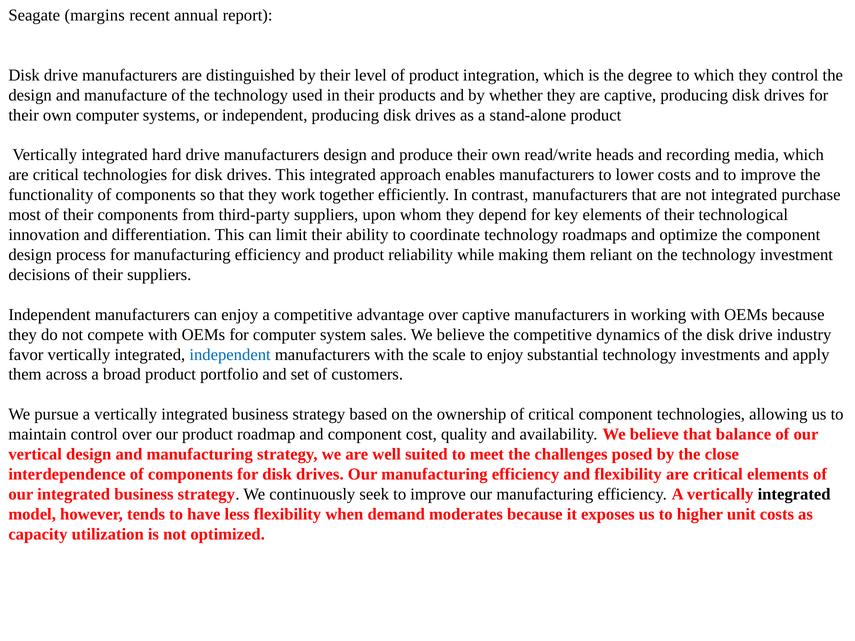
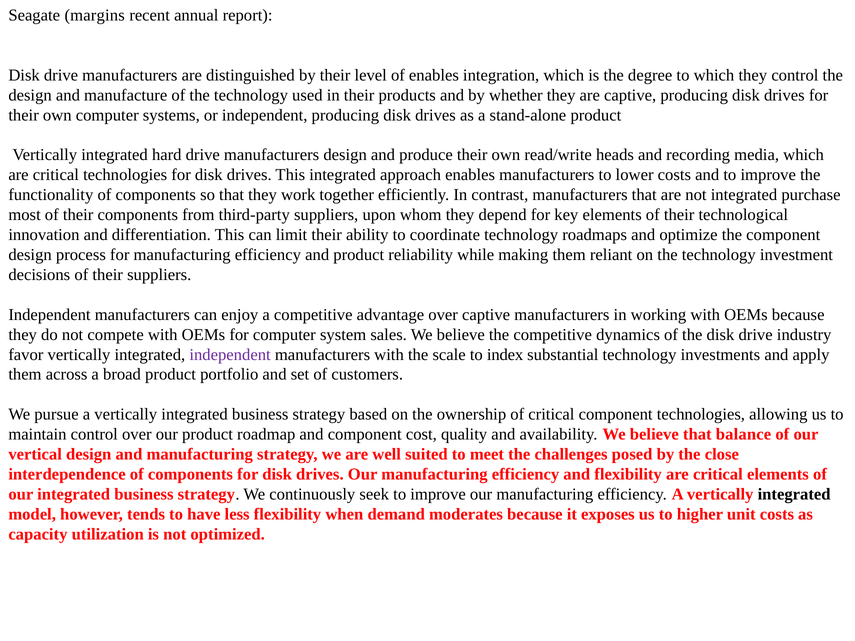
of product: product -> enables
independent at (230, 355) colour: blue -> purple
to enjoy: enjoy -> index
